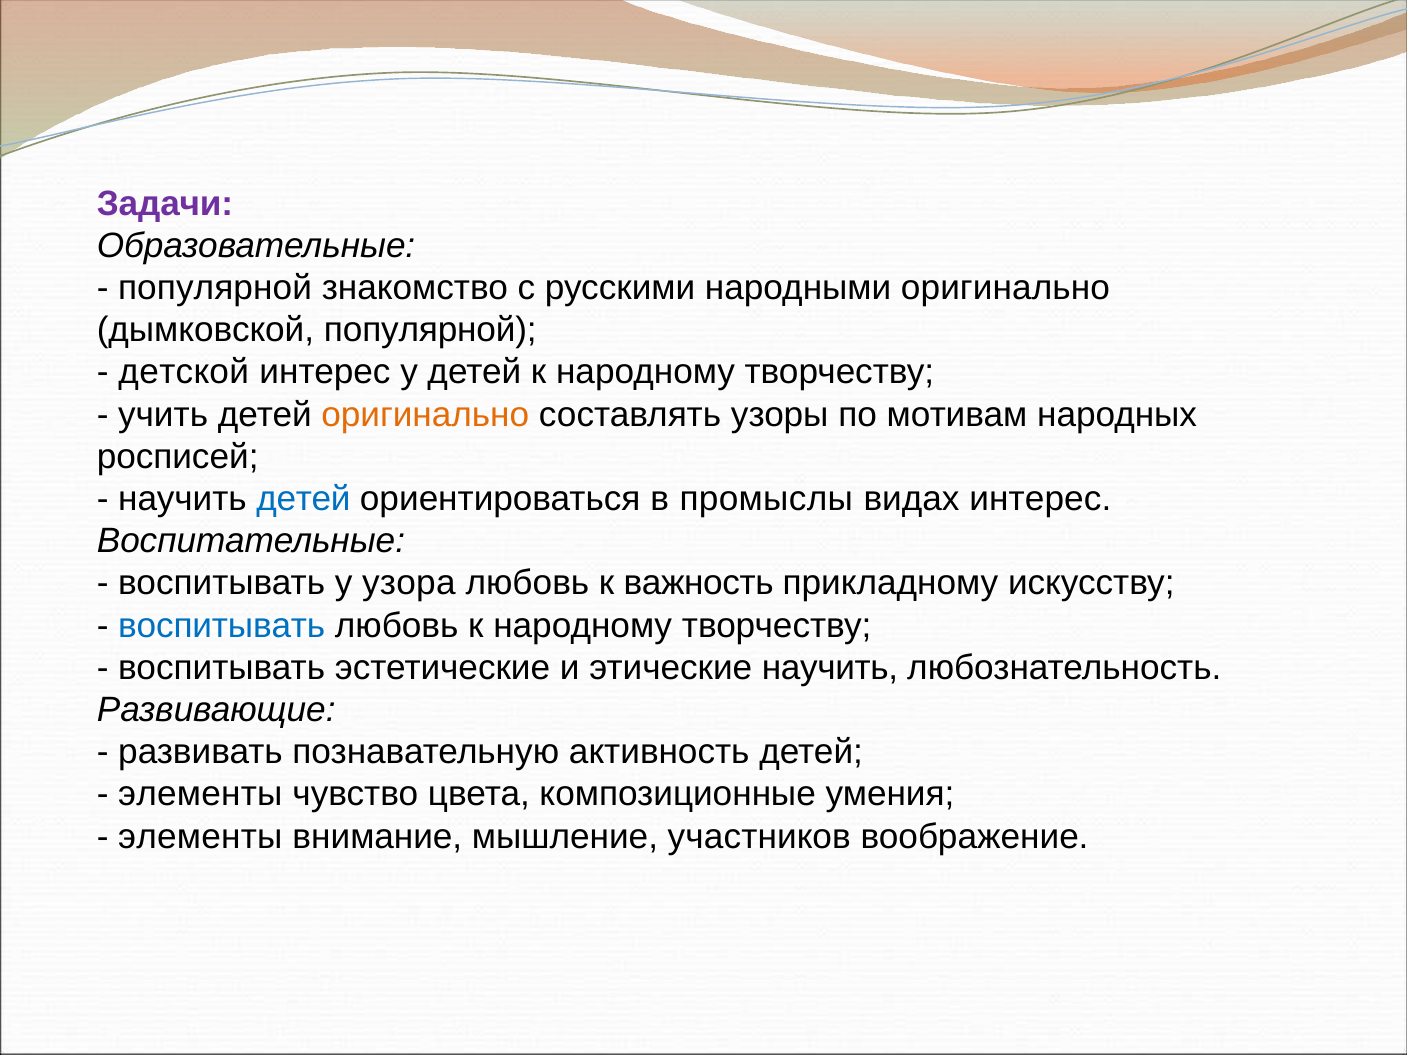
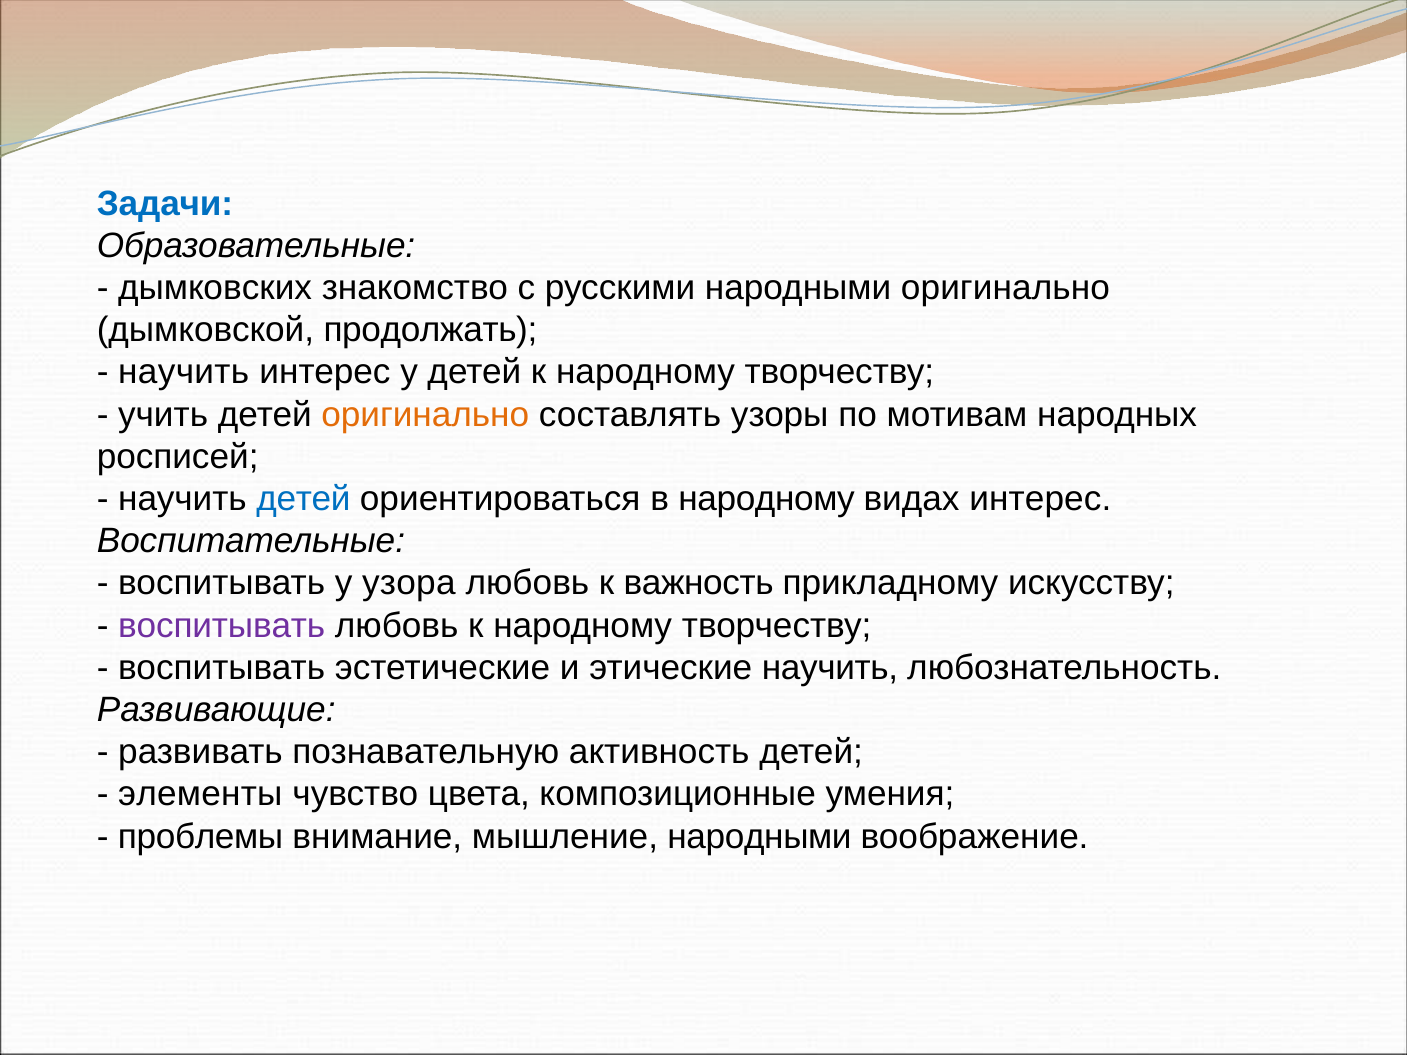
Задачи colour: purple -> blue
популярной at (215, 288): популярной -> дымковских
дымковской популярной: популярной -> продолжать
детской at (184, 372): детской -> научить
в промыслы: промыслы -> народному
воспитывать at (222, 626) colour: blue -> purple
элементы at (200, 837): элементы -> проблемы
мышление участников: участников -> народными
